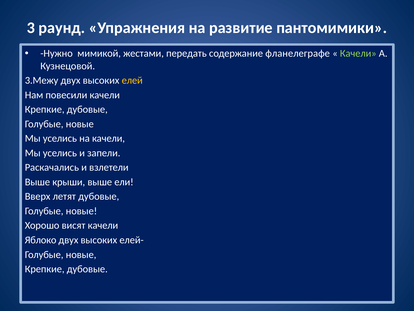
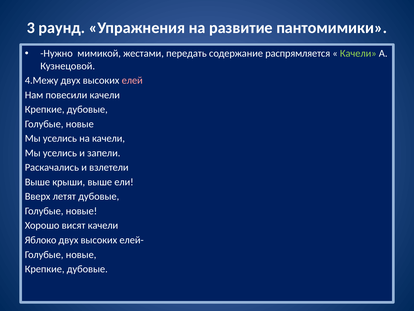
фланелеграфе: фланелеграфе -> распрямляется
3.Межу: 3.Межу -> 4.Межу
елей colour: yellow -> pink
